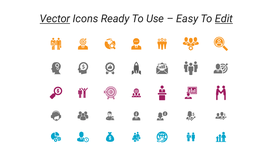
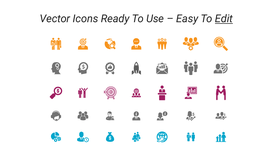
Vector underline: present -> none
